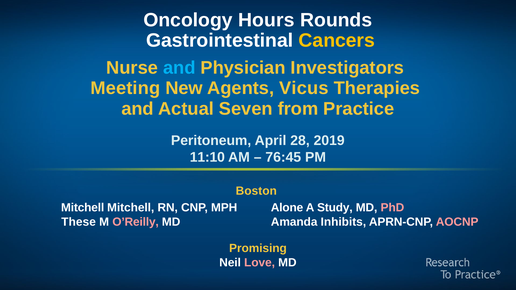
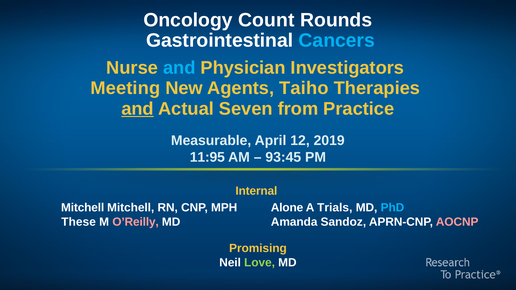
Hours: Hours -> Count
Cancers colour: yellow -> light blue
Vicus: Vicus -> Taiho
and at (138, 109) underline: none -> present
Peritoneum: Peritoneum -> Measurable
28: 28 -> 12
11:10: 11:10 -> 11:95
76:45: 76:45 -> 93:45
Boston: Boston -> Internal
Study: Study -> Trials
PhD colour: pink -> light blue
Inhibits: Inhibits -> Sandoz
Love colour: pink -> light green
